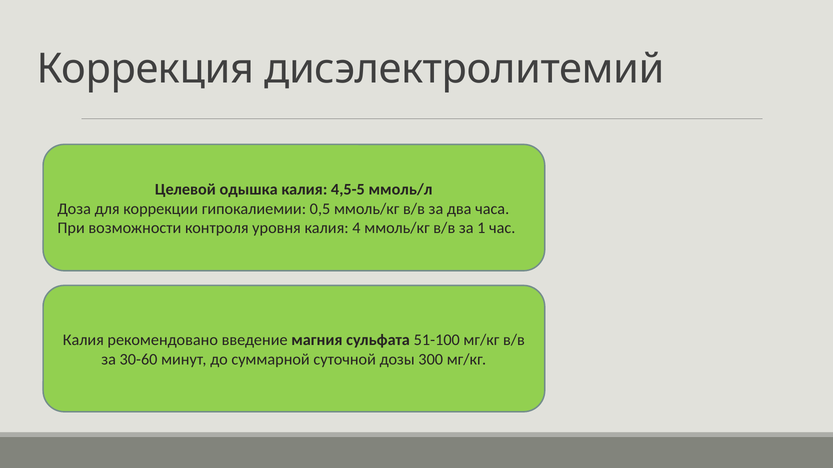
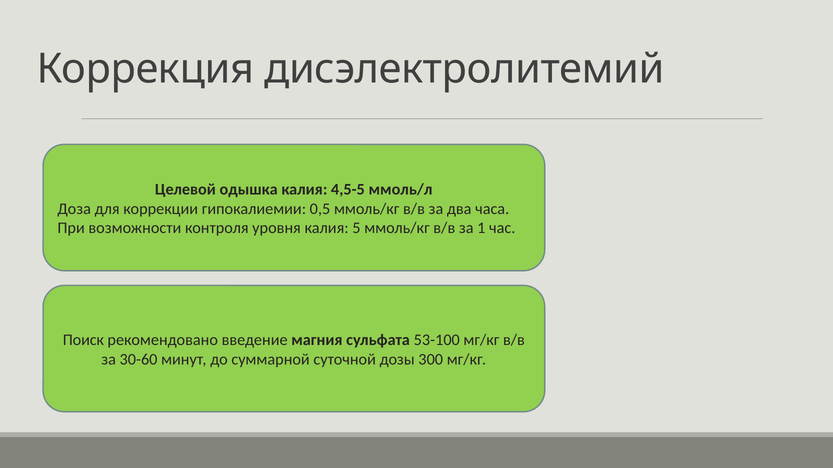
4: 4 -> 5
Калия at (83, 340): Калия -> Поиск
51-100: 51-100 -> 53-100
